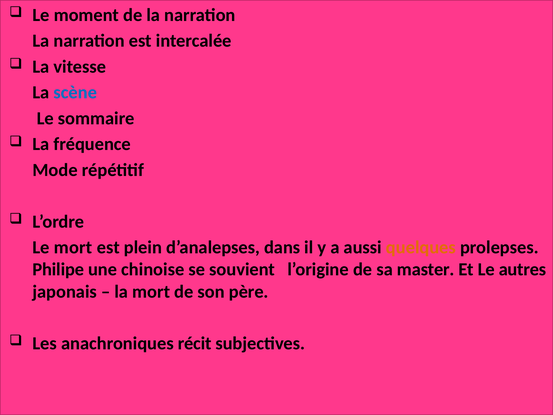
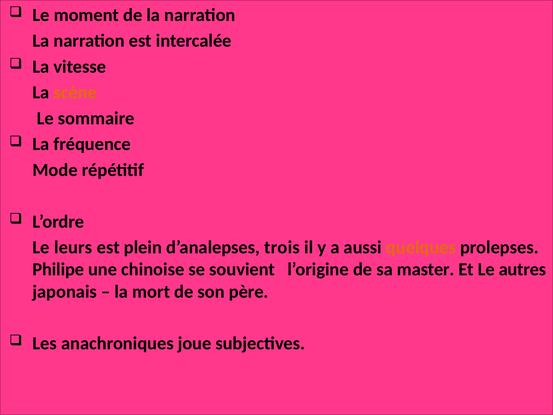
scène colour: blue -> orange
Le mort: mort -> leurs
dans: dans -> trois
récit: récit -> joue
